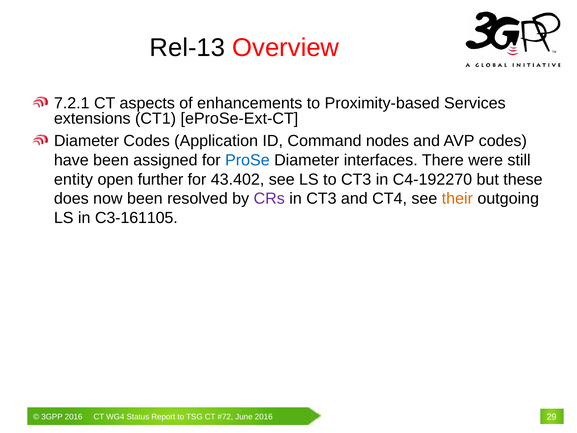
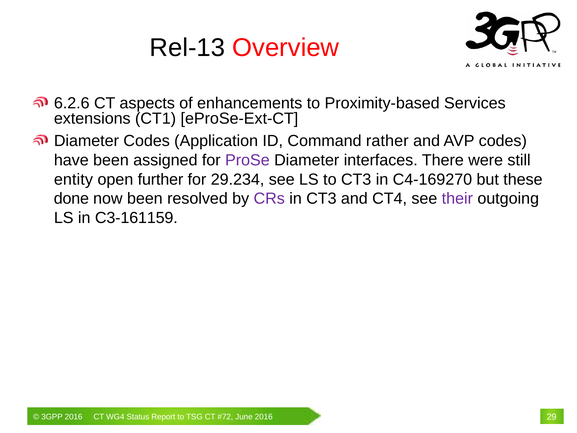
7.2.1: 7.2.1 -> 6.2.6
nodes: nodes -> rather
ProSe colour: blue -> purple
43.402: 43.402 -> 29.234
C4-192270: C4-192270 -> C4-169270
does: does -> done
their colour: orange -> purple
C3-161105: C3-161105 -> C3-161159
